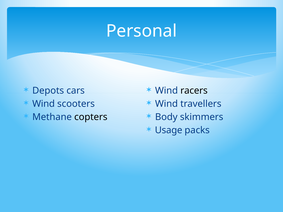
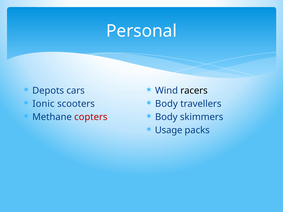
Wind at (44, 104): Wind -> Ionic
Wind at (166, 104): Wind -> Body
copters colour: black -> red
